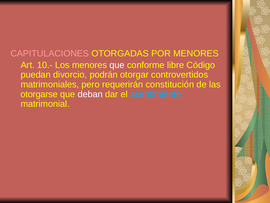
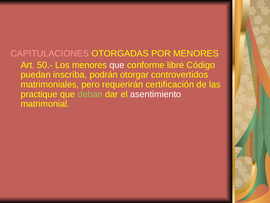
10.-: 10.- -> 50.-
divorcio: divorcio -> inscriba
constitución: constitución -> certificación
otorgarse: otorgarse -> practique
deban colour: white -> light green
asentimiento colour: light blue -> white
